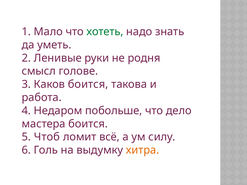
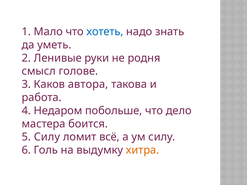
хотеть colour: green -> blue
Каков боится: боится -> автора
5 Чтоб: Чтоб -> Силу
